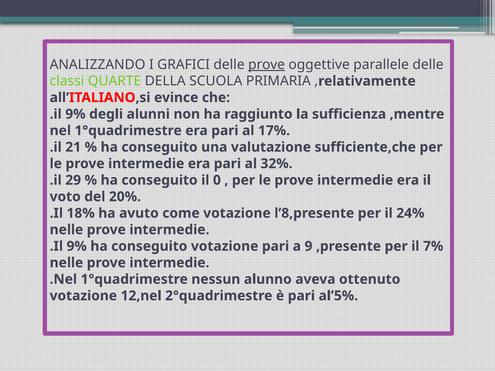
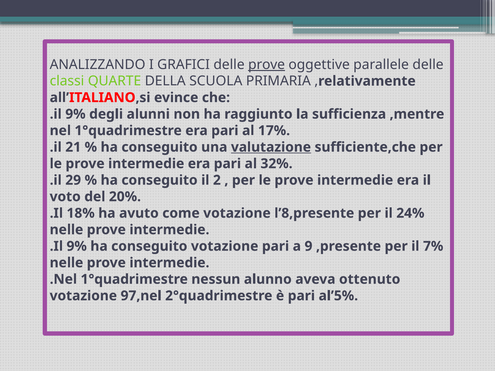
valutazione underline: none -> present
0: 0 -> 2
12,nel: 12,nel -> 97,nel
